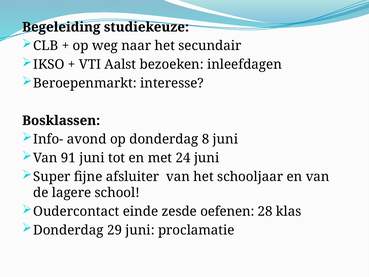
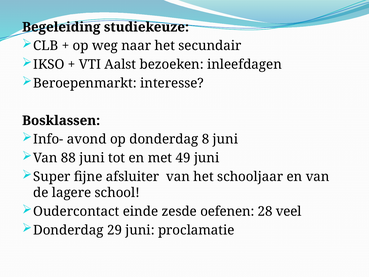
91: 91 -> 88
24: 24 -> 49
klas: klas -> veel
